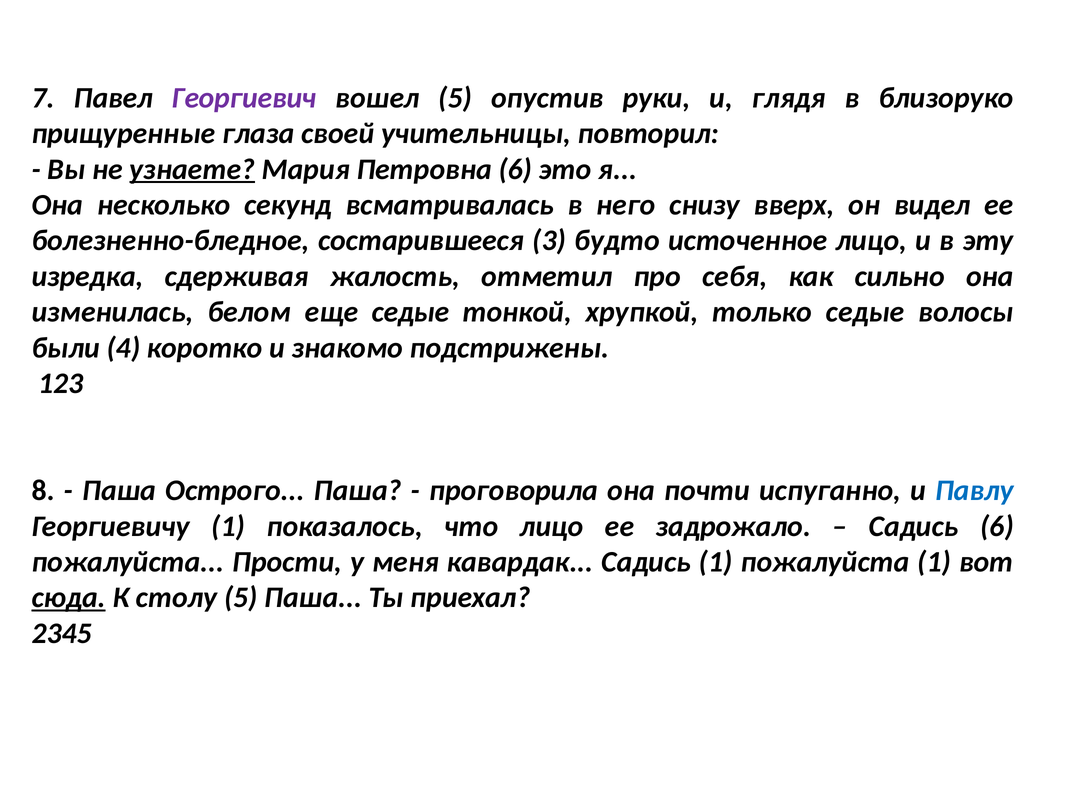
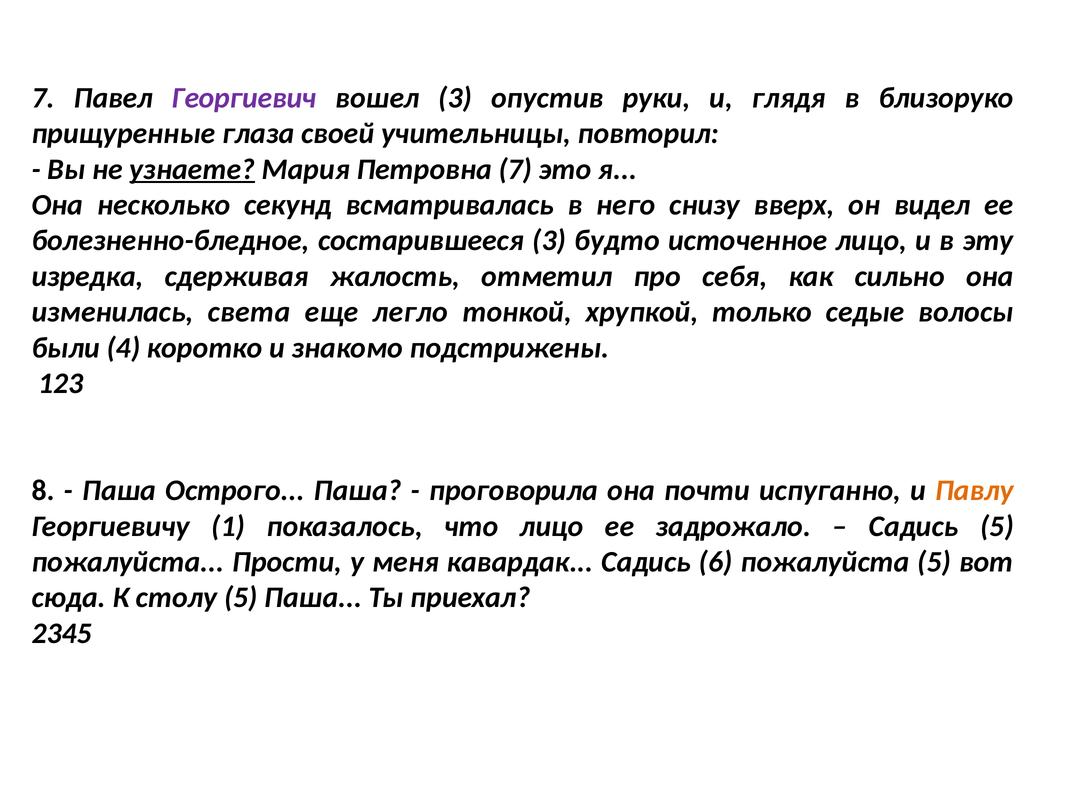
вошел 5: 5 -> 3
Петровна 6: 6 -> 7
белом: белом -> света
еще седые: седые -> легло
Павлу colour: blue -> orange
Садись 6: 6 -> 5
Садись 1: 1 -> 6
пожалуйста 1: 1 -> 5
сюда underline: present -> none
